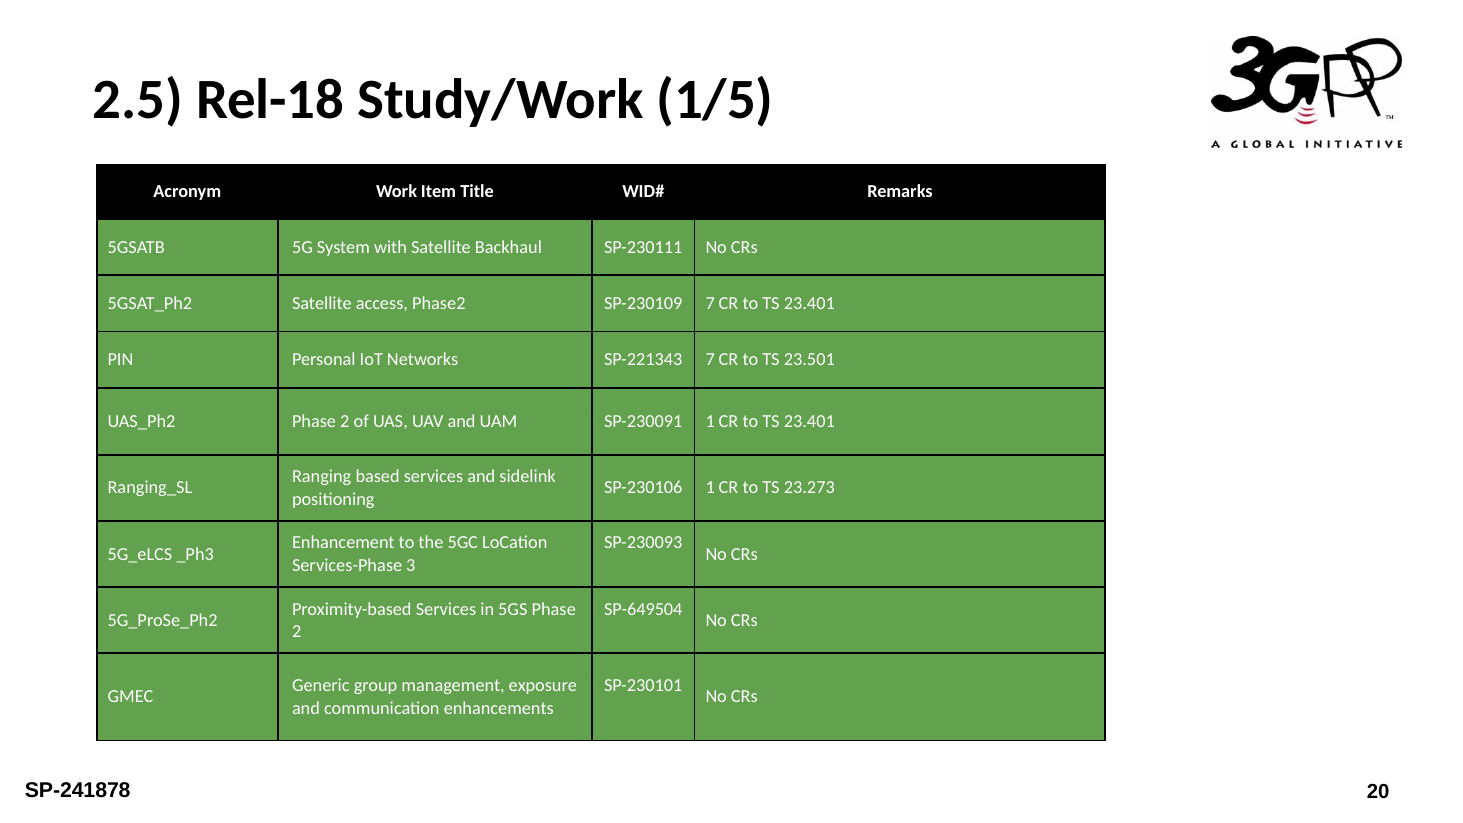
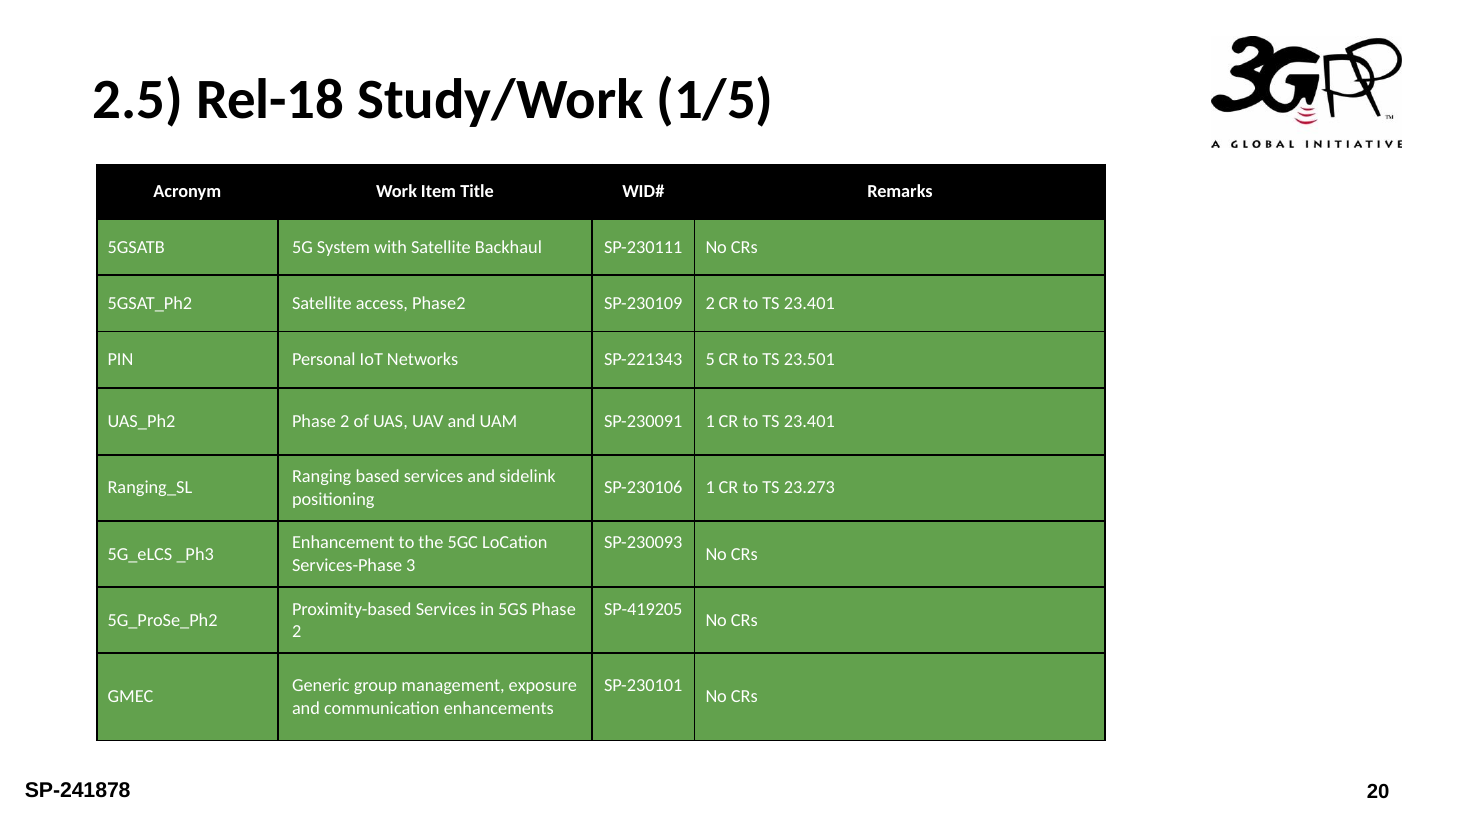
SP-230109 7: 7 -> 2
SP-221343 7: 7 -> 5
SP-649504: SP-649504 -> SP-419205
